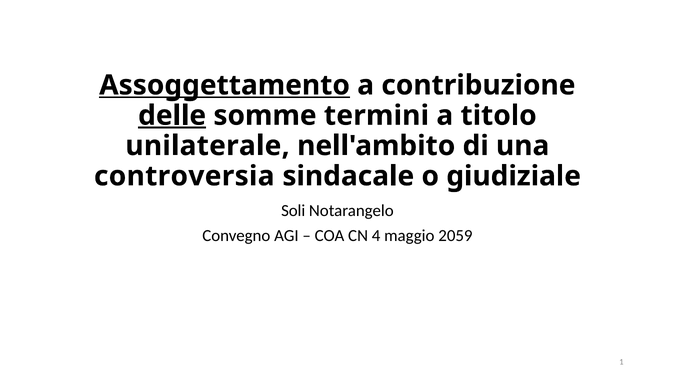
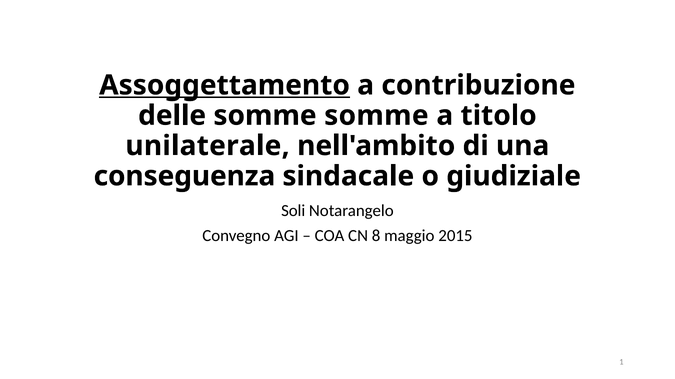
delle underline: present -> none
somme termini: termini -> somme
controversia: controversia -> conseguenza
4: 4 -> 8
2059: 2059 -> 2015
